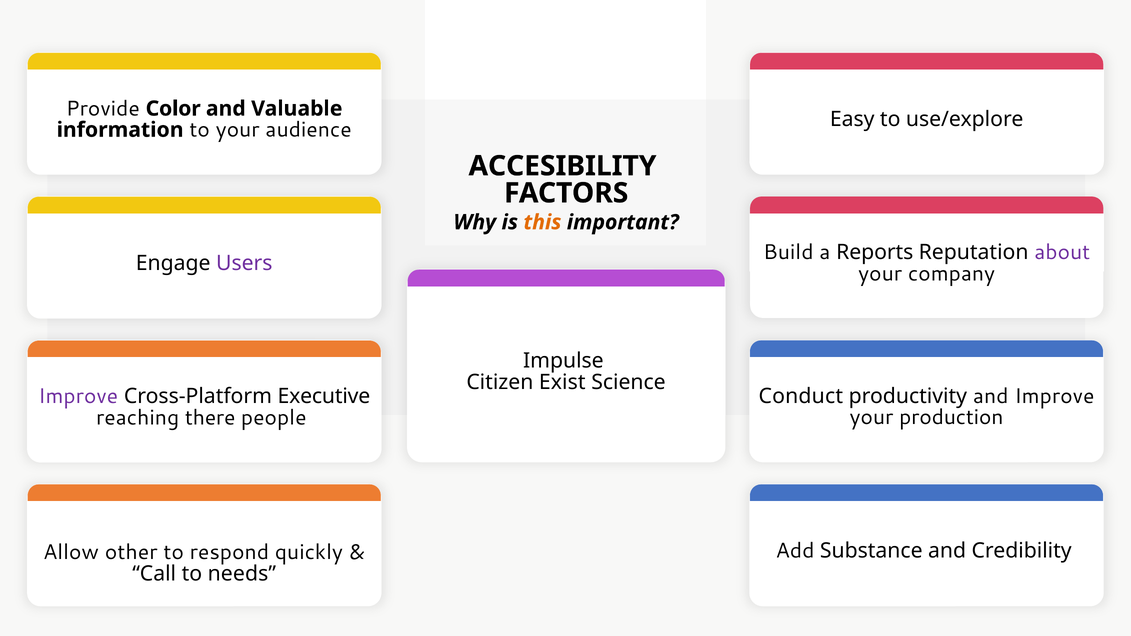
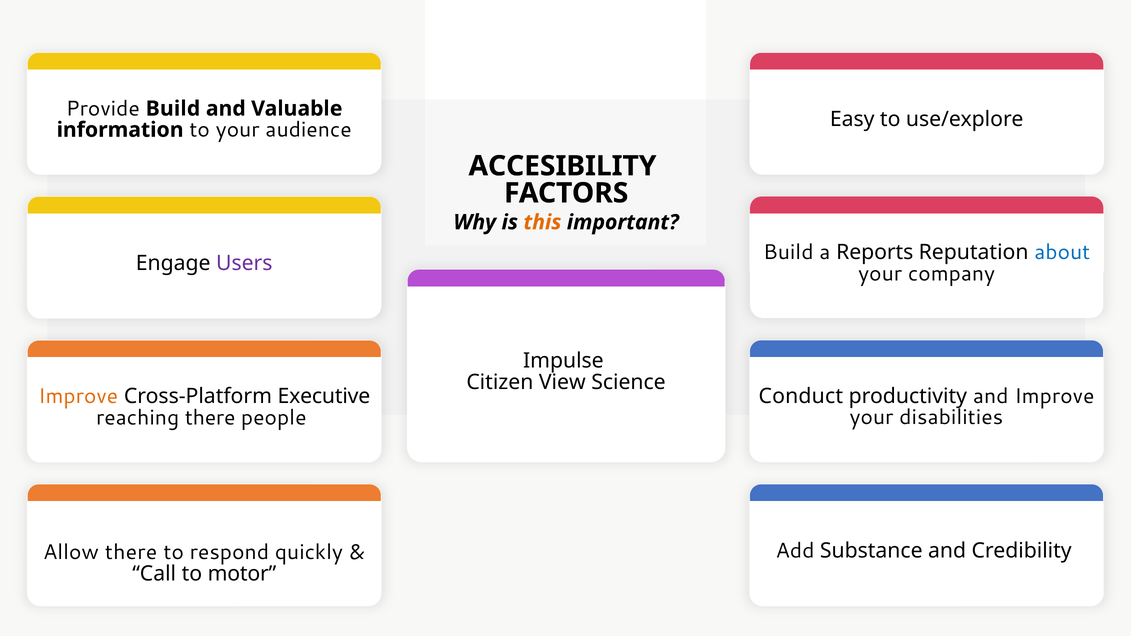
Provide Color: Color -> Build
about colour: purple -> blue
Exist: Exist -> View
Improve at (78, 396) colour: purple -> orange
production: production -> disabilities
Allow other: other -> there
needs: needs -> motor
